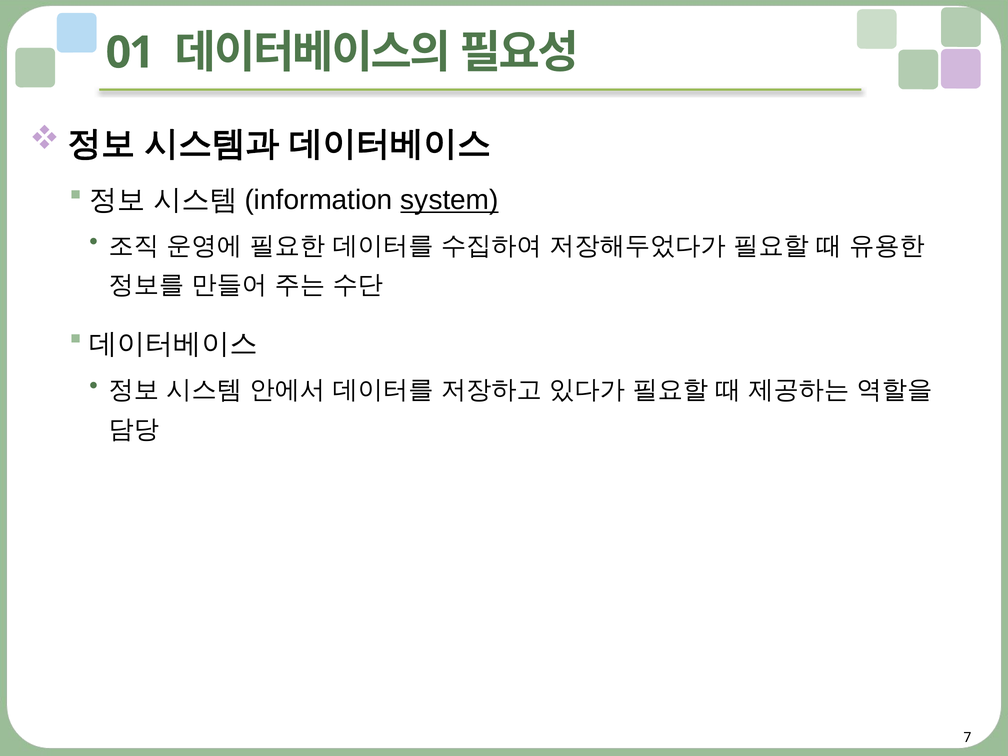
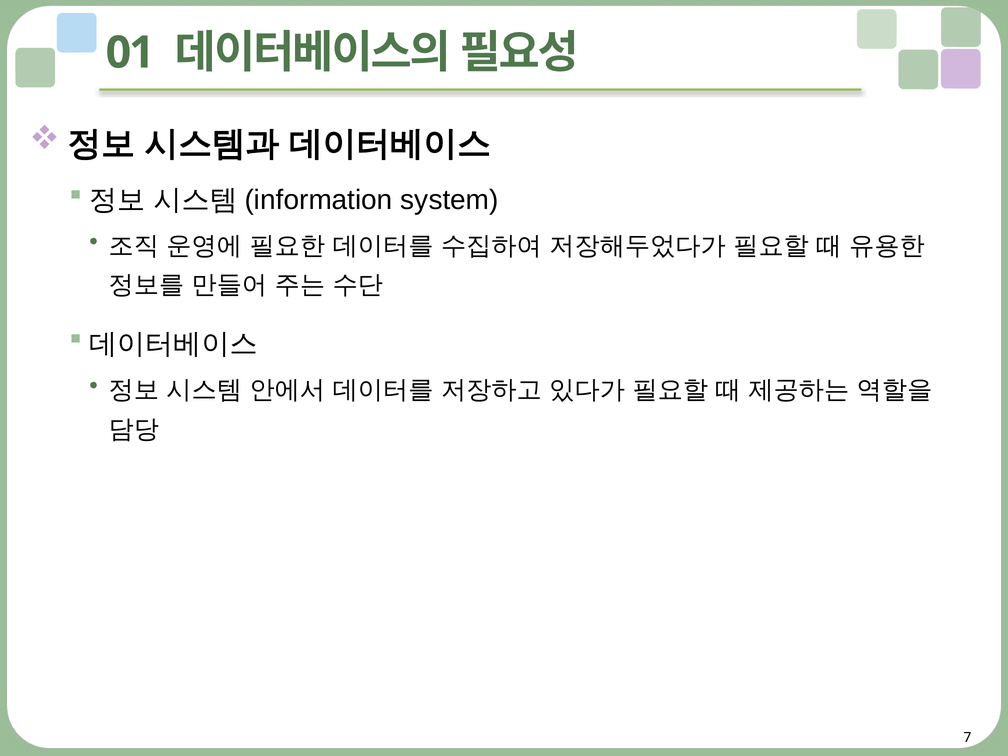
system underline: present -> none
